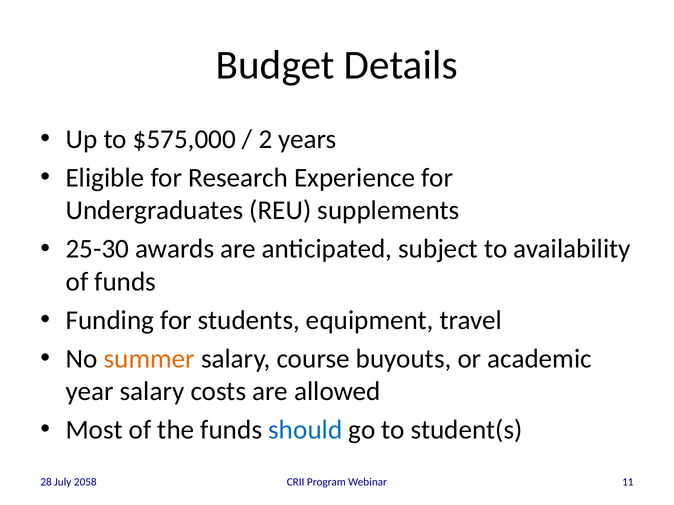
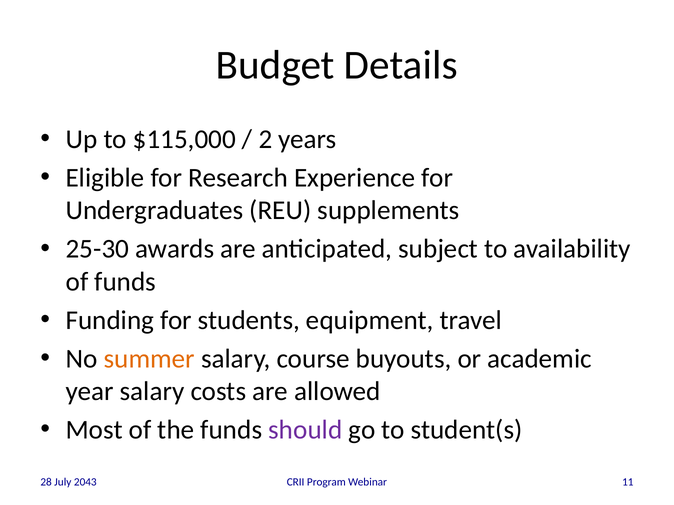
$575,000: $575,000 -> $115,000
should colour: blue -> purple
2058: 2058 -> 2043
